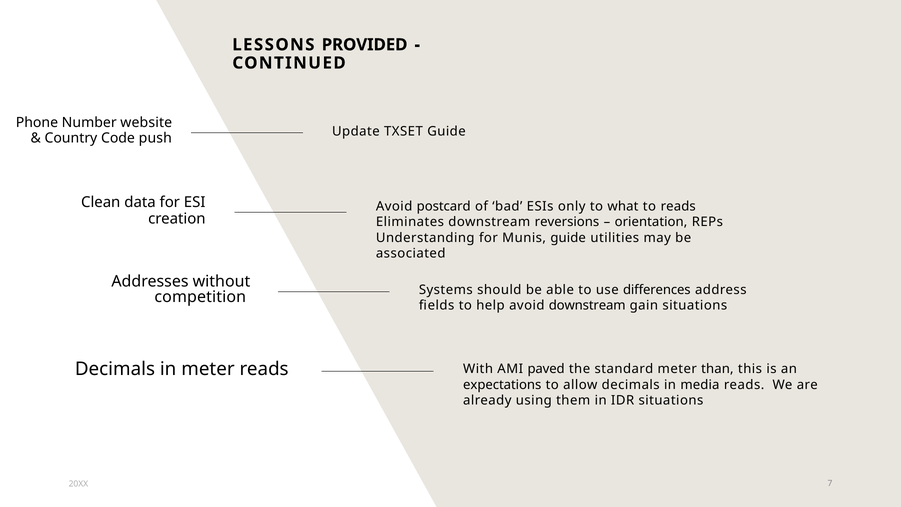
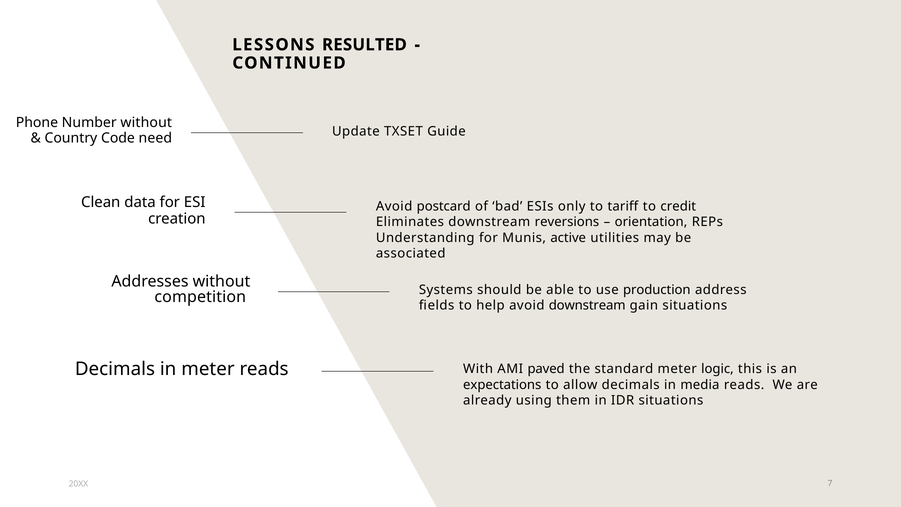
PROVIDED: PROVIDED -> RESULTED
Number website: website -> without
push: push -> need
what: what -> tariff
to reads: reads -> credit
Munis guide: guide -> active
differences: differences -> production
than: than -> logic
